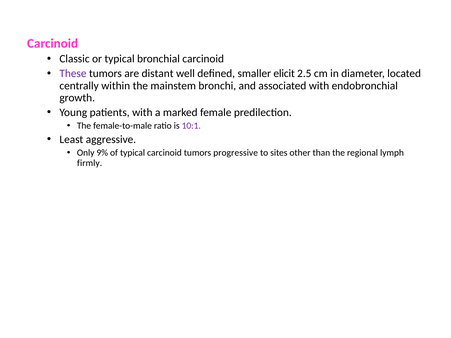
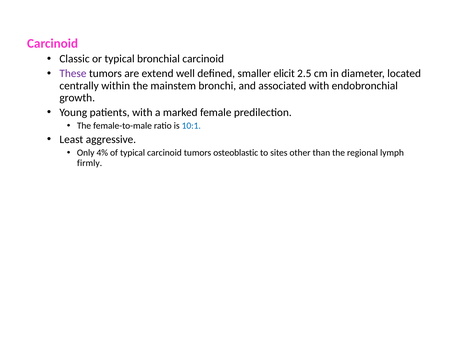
distant: distant -> extend
10:1 colour: purple -> blue
9%: 9% -> 4%
progressive: progressive -> osteoblastic
